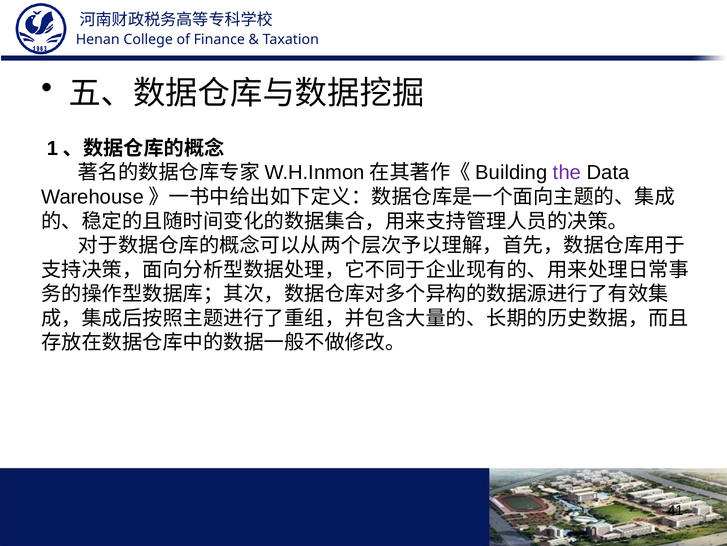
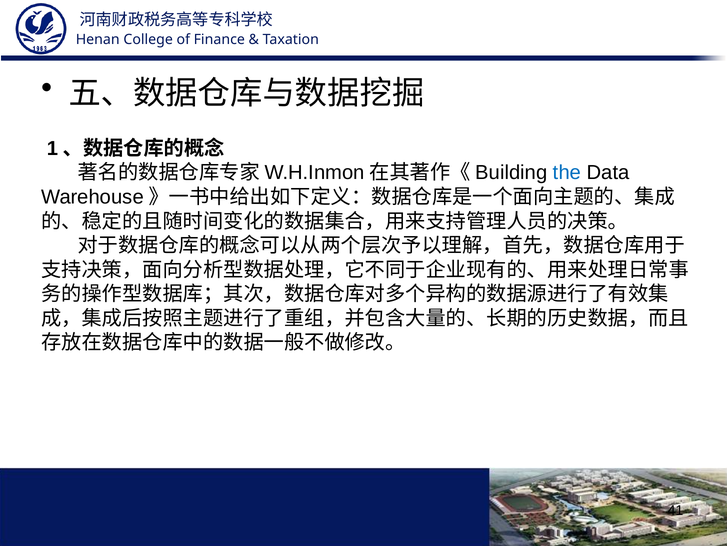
the colour: purple -> blue
